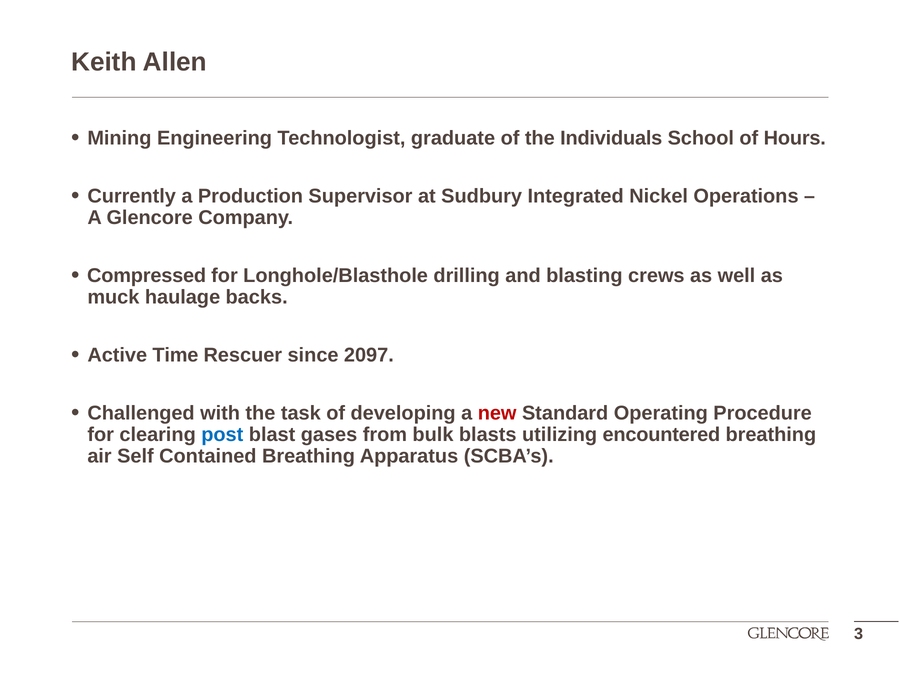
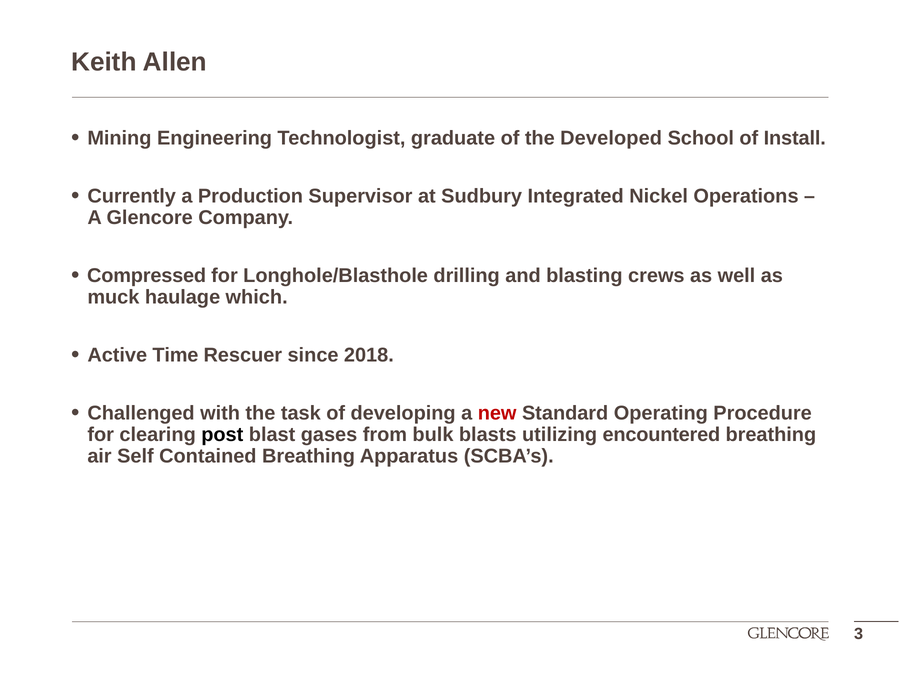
Individuals: Individuals -> Developed
Hours: Hours -> Install
backs: backs -> which
2097: 2097 -> 2018
post colour: blue -> black
